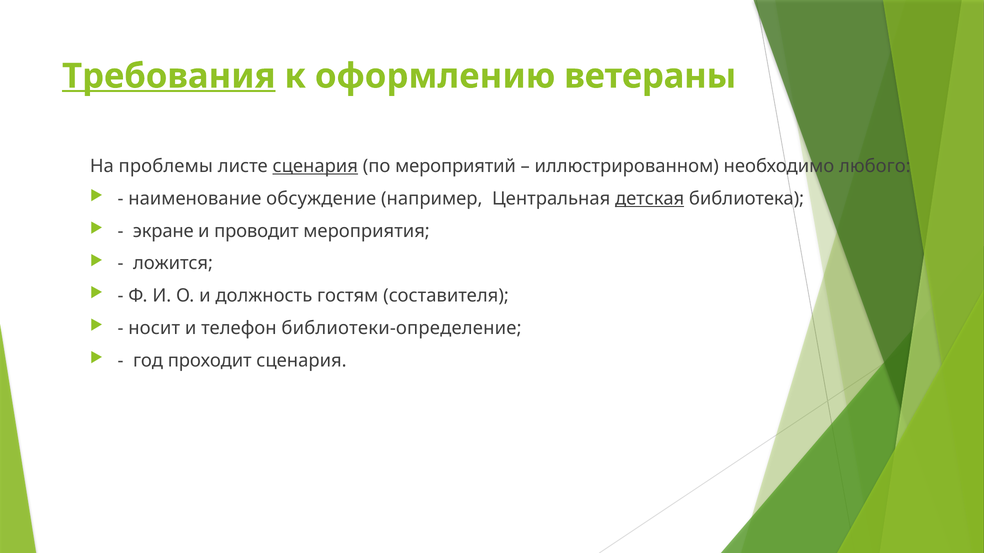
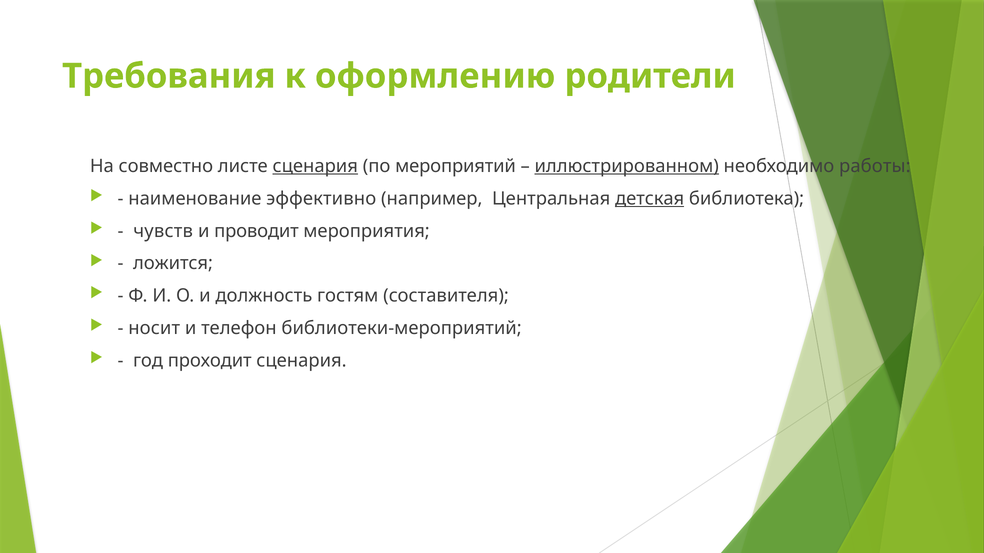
Требования underline: present -> none
ветераны: ветераны -> родители
проблемы: проблемы -> совместно
иллюстрированном underline: none -> present
любого: любого -> работы
обсуждение: обсуждение -> эффективно
экране: экране -> чувств
библиотеки-определение: библиотеки-определение -> библиотеки-мероприятий
